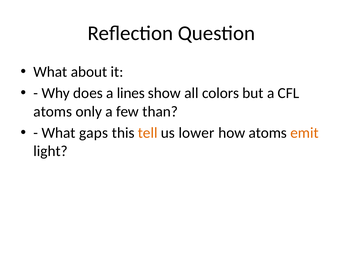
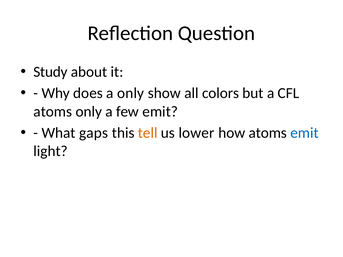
What at (50, 72): What -> Study
a lines: lines -> only
few than: than -> emit
emit at (305, 133) colour: orange -> blue
